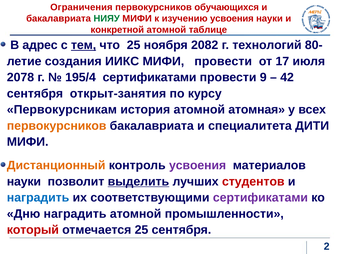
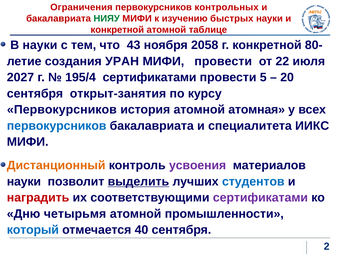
обучающихся: обучающихся -> контрольных
изучению усвоения: усвоения -> быстрых
В адрес: адрес -> науки
тем underline: present -> none
что 25: 25 -> 43
2082: 2082 -> 2058
г технологий: технологий -> конкретной
ИИКС: ИИКС -> УРАН
17: 17 -> 22
2078: 2078 -> 2027
9: 9 -> 5
42: 42 -> 20
Первокурсникам at (62, 110): Первокурсникам -> Первокурсников
первокурсников at (57, 126) colour: orange -> blue
ДИТИ: ДИТИ -> ИИКС
студентов colour: red -> blue
наградить at (38, 198) colour: blue -> red
Дню наградить: наградить -> четырьмя
который colour: red -> blue
отмечается 25: 25 -> 40
